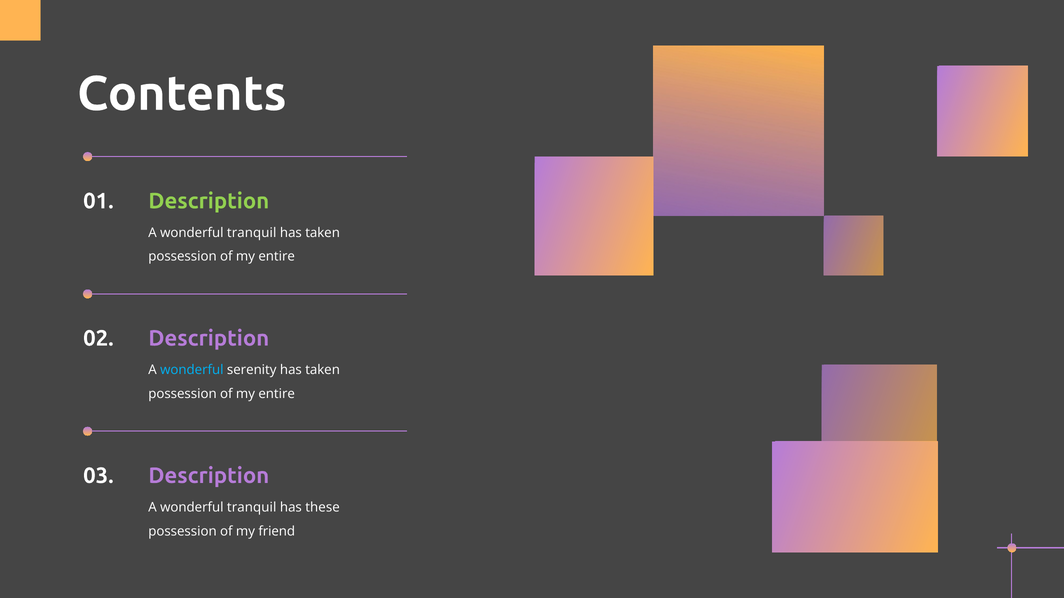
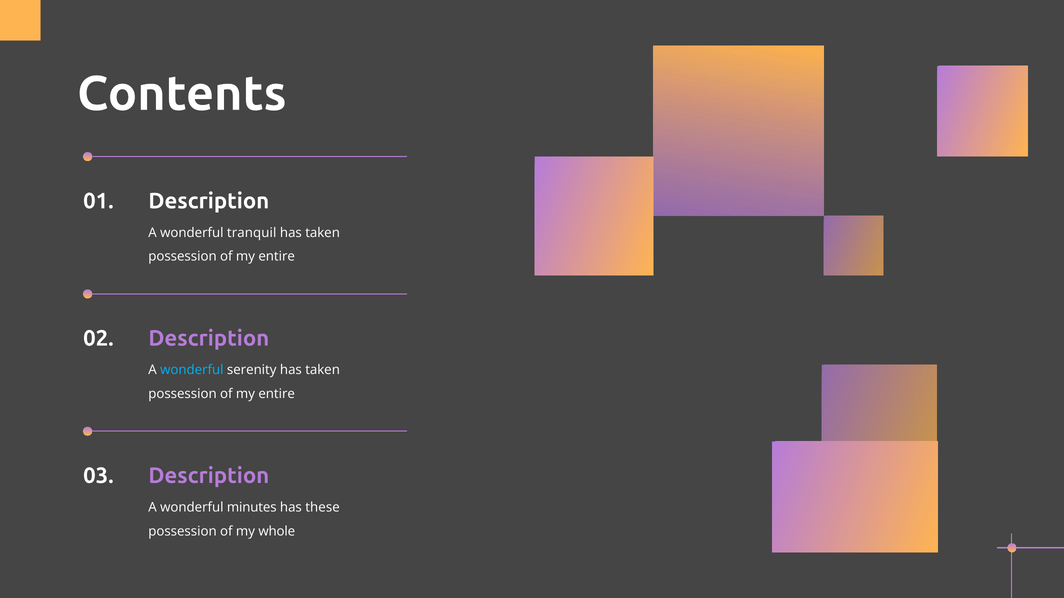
Description at (209, 201) colour: light green -> white
tranquil at (252, 508): tranquil -> minutes
friend: friend -> whole
